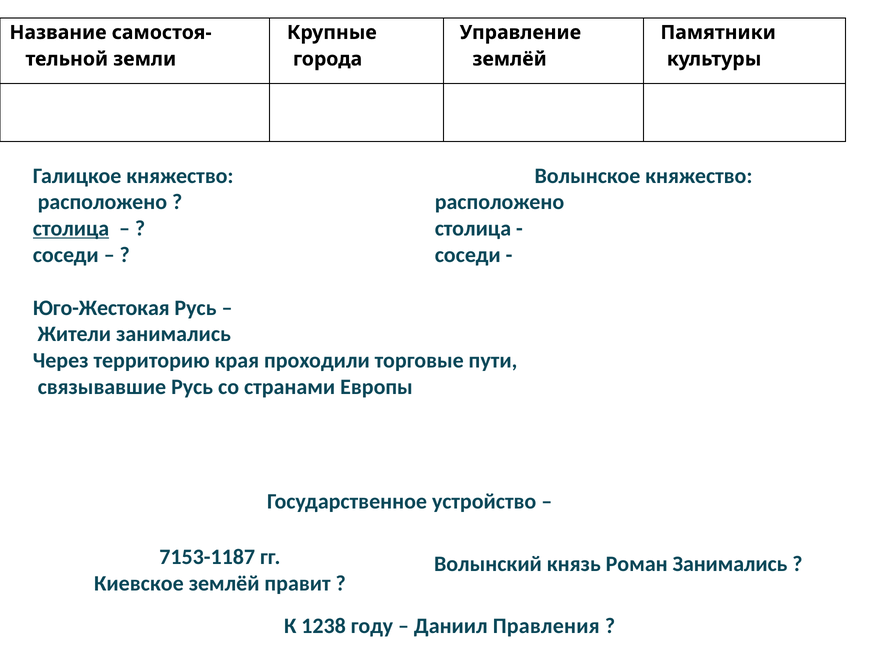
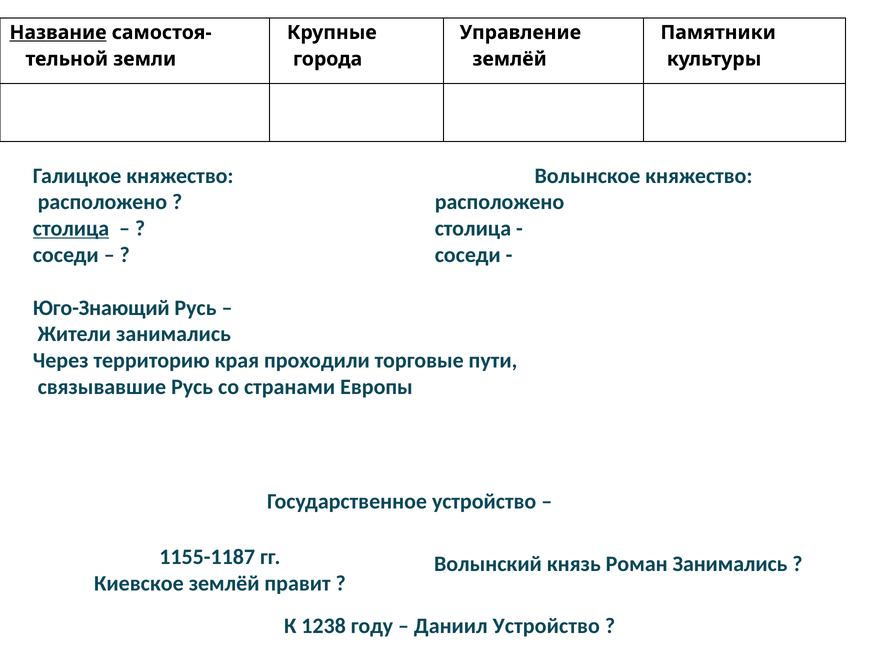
Название underline: none -> present
Юго-Жестокая: Юго-Жестокая -> Юго-Знающий
7153-1187: 7153-1187 -> 1155-1187
Даниил Правления: Правления -> Устройство
